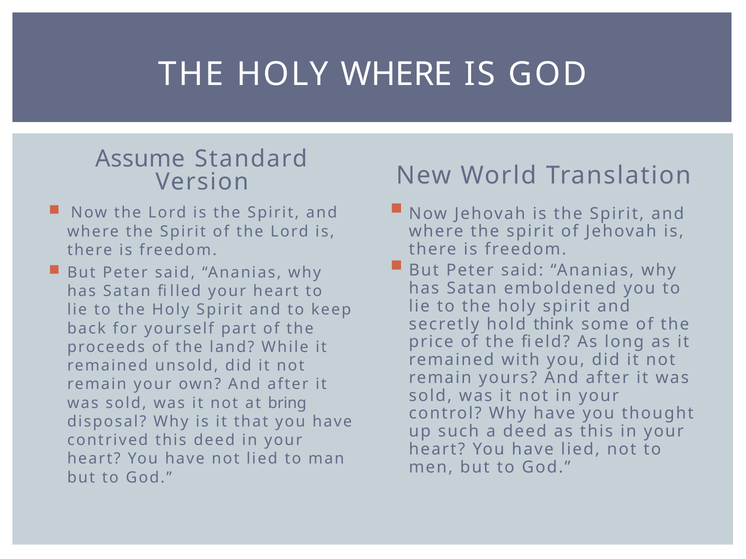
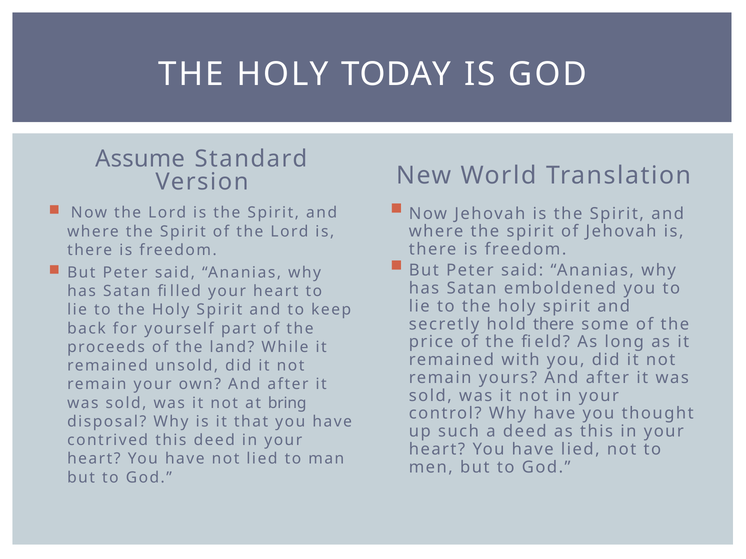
HOLY WHERE: WHERE -> TODAY
hold think: think -> there
